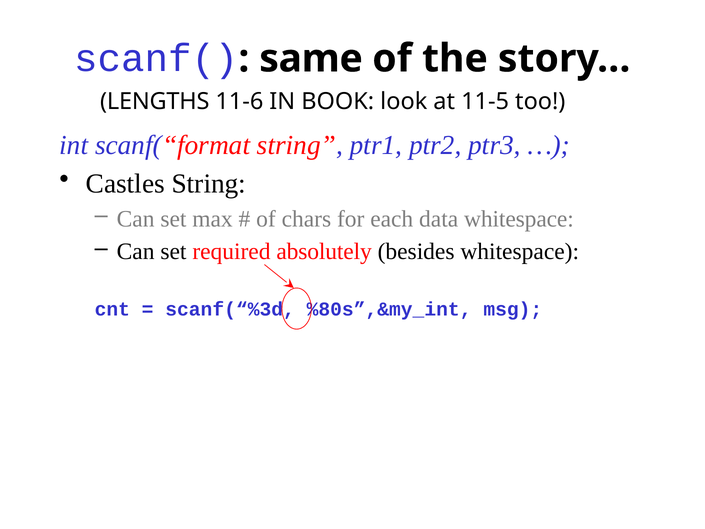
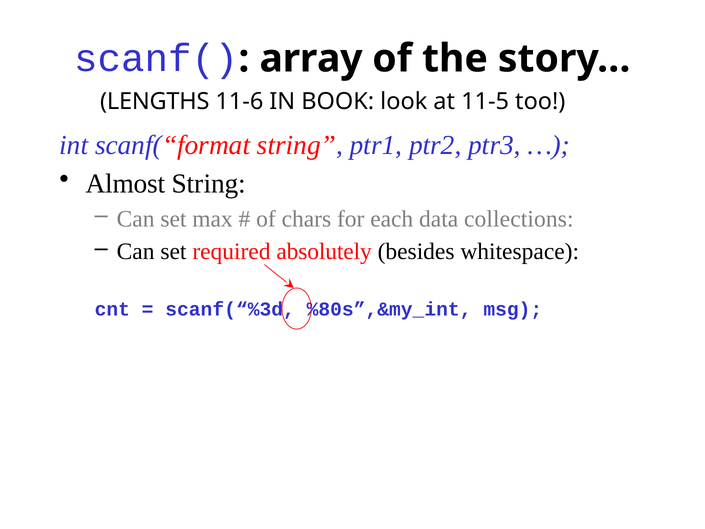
same: same -> array
Castles: Castles -> Almost
data whitespace: whitespace -> collections
